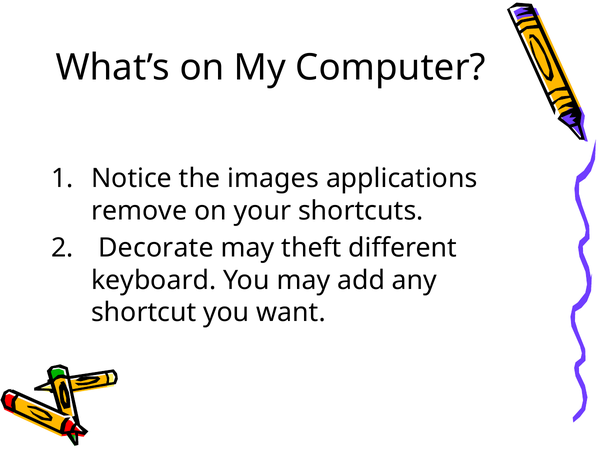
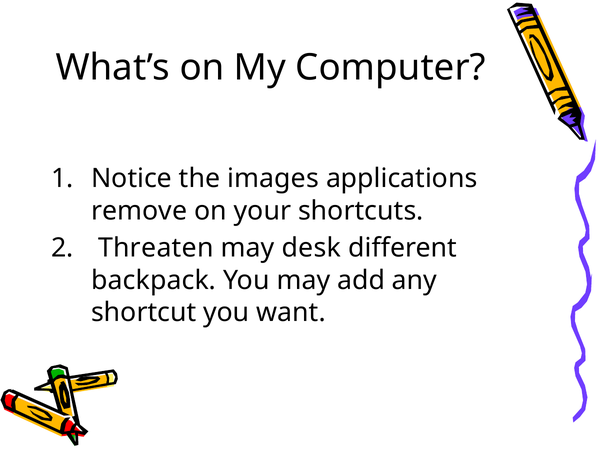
Decorate: Decorate -> Threaten
theft: theft -> desk
keyboard: keyboard -> backpack
